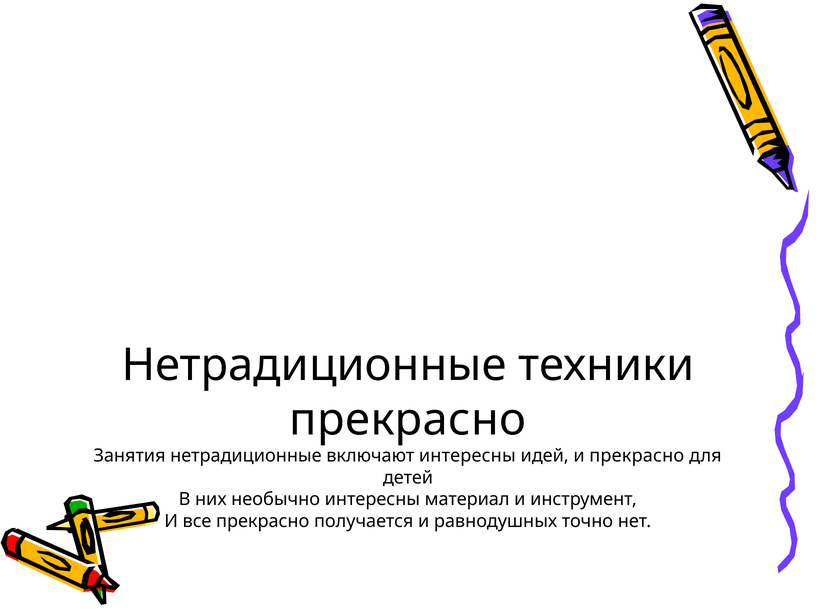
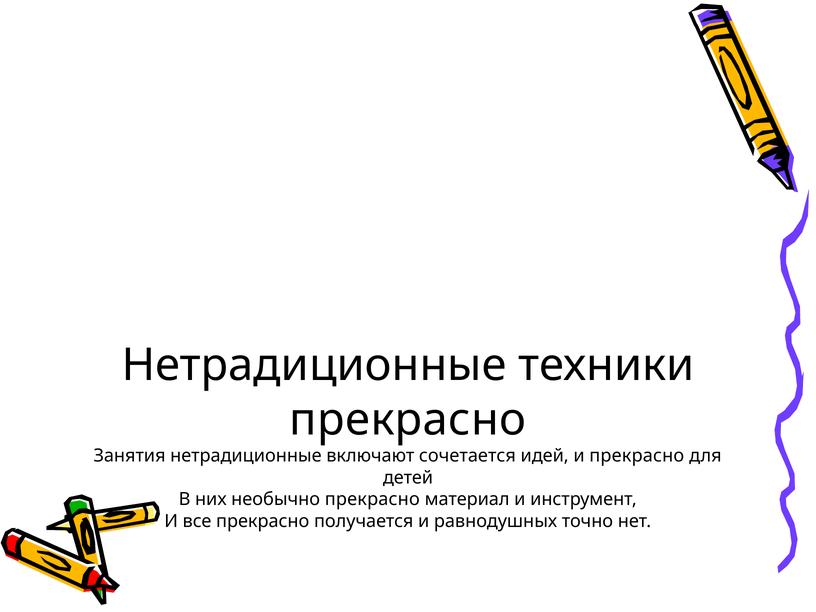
включают интересны: интересны -> сочетается
необычно интересны: интересны -> прекрасно
